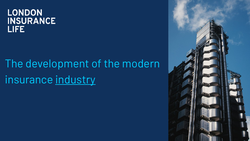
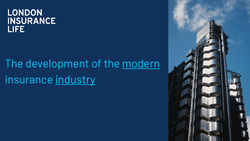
modern underline: none -> present
